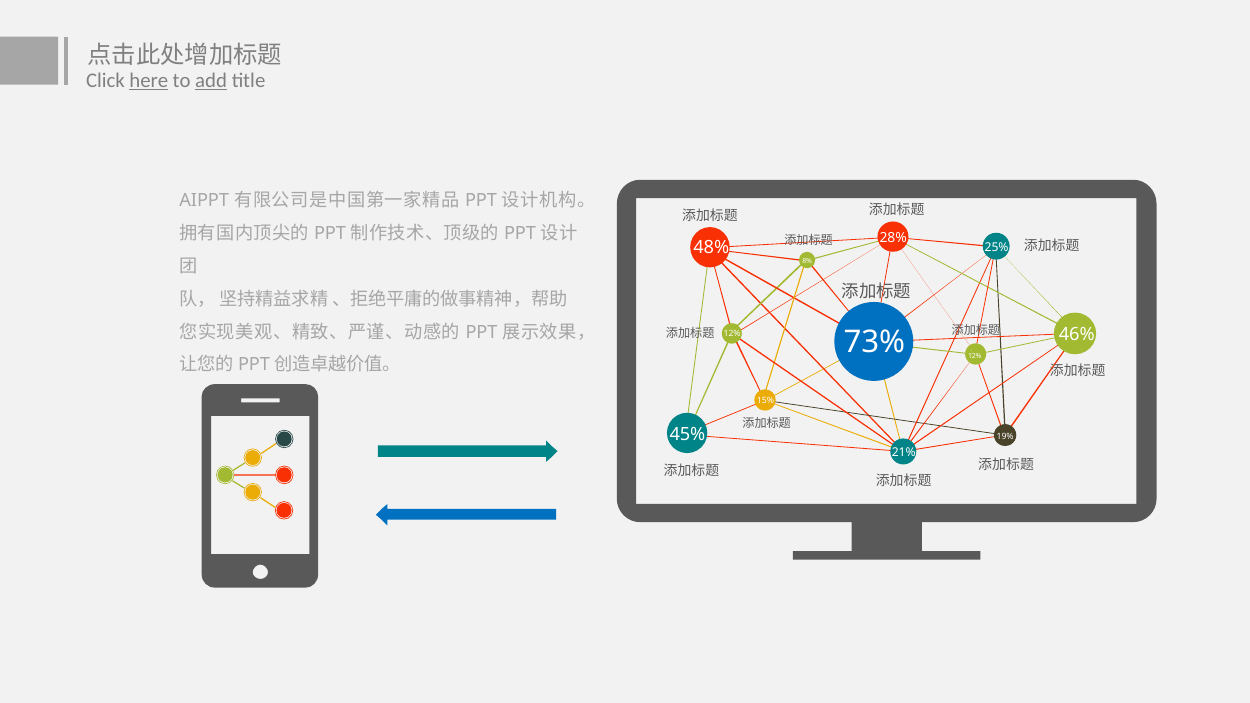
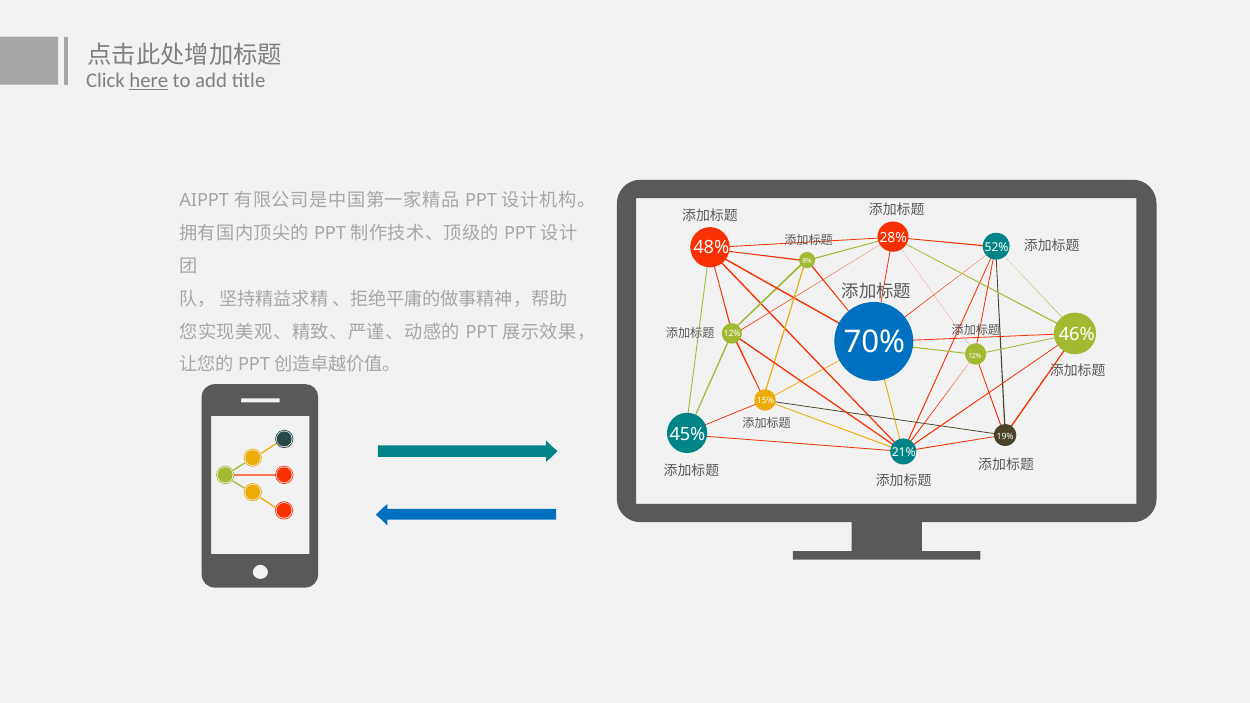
add underline: present -> none
25%: 25% -> 52%
73%: 73% -> 70%
